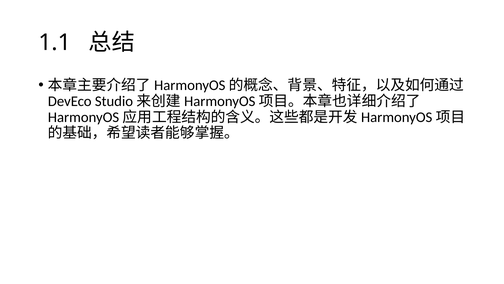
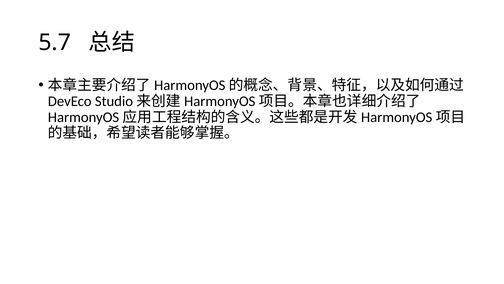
1.1: 1.1 -> 5.7
